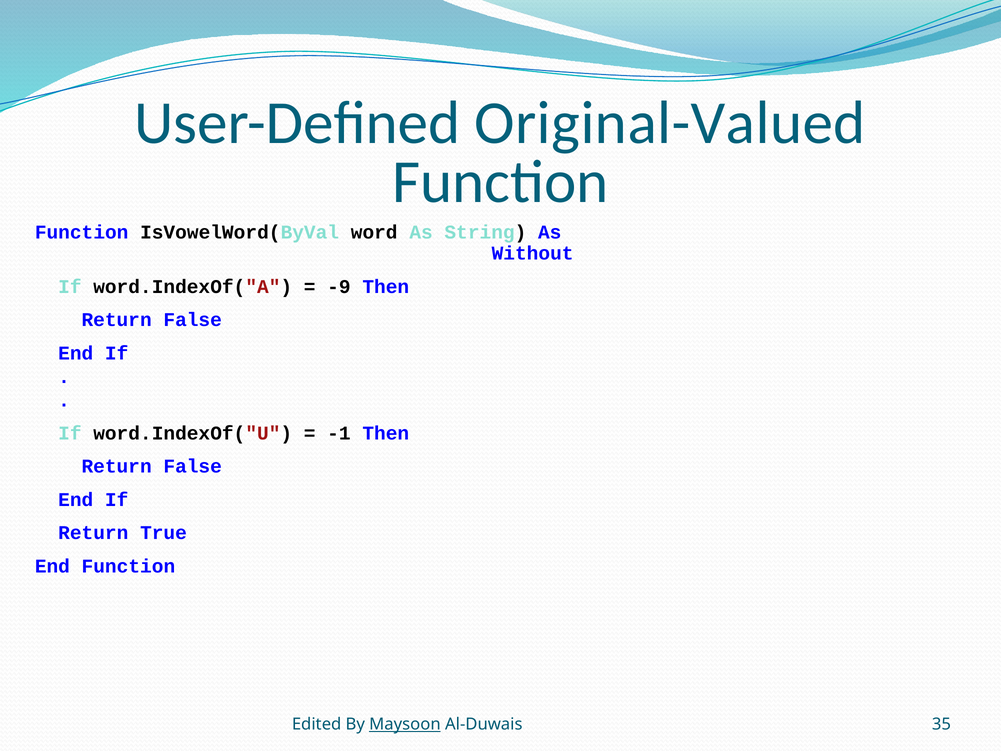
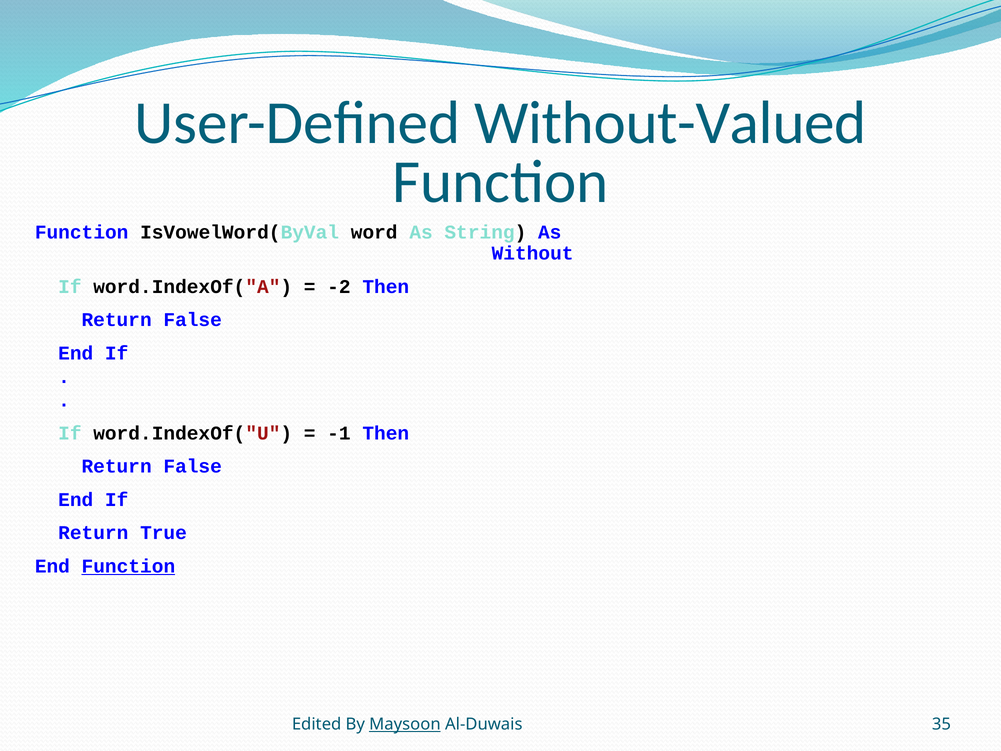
Original-Valued: Original-Valued -> Without-Valued
-9: -9 -> -2
Function at (128, 566) underline: none -> present
